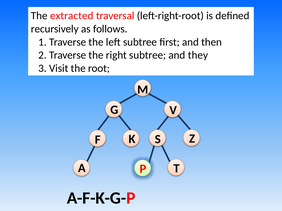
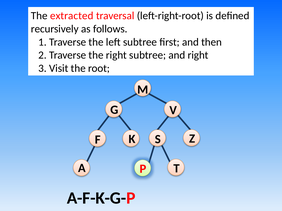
and they: they -> right
